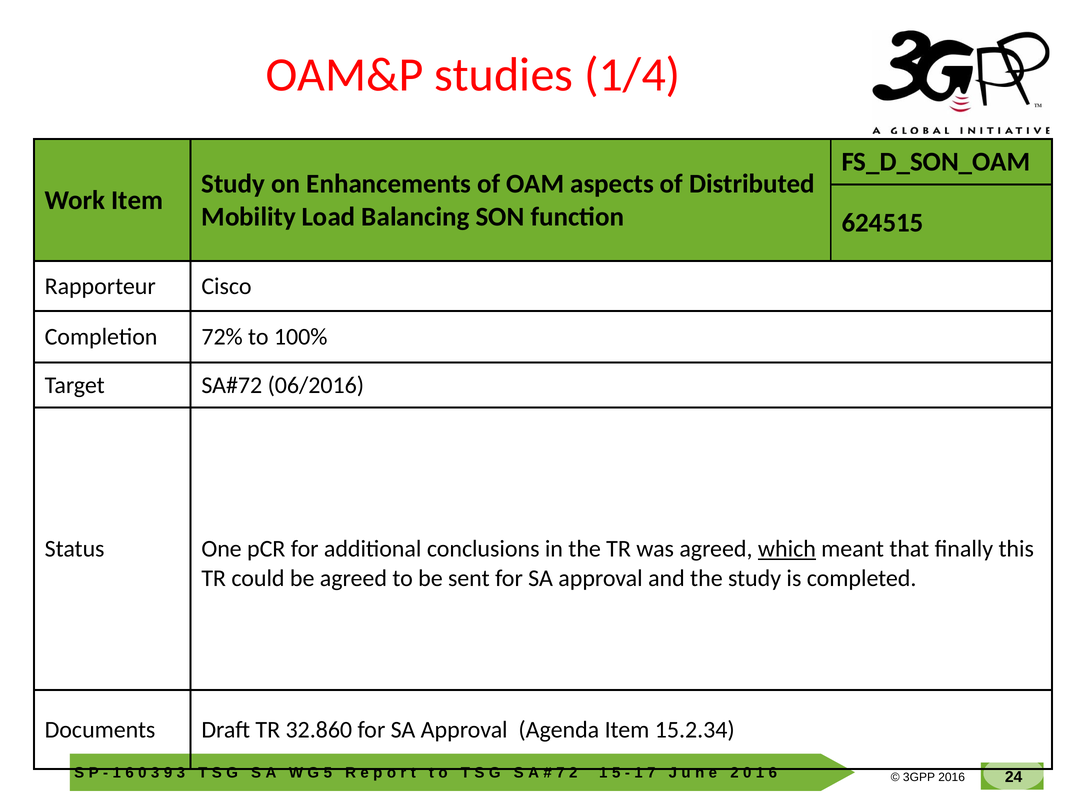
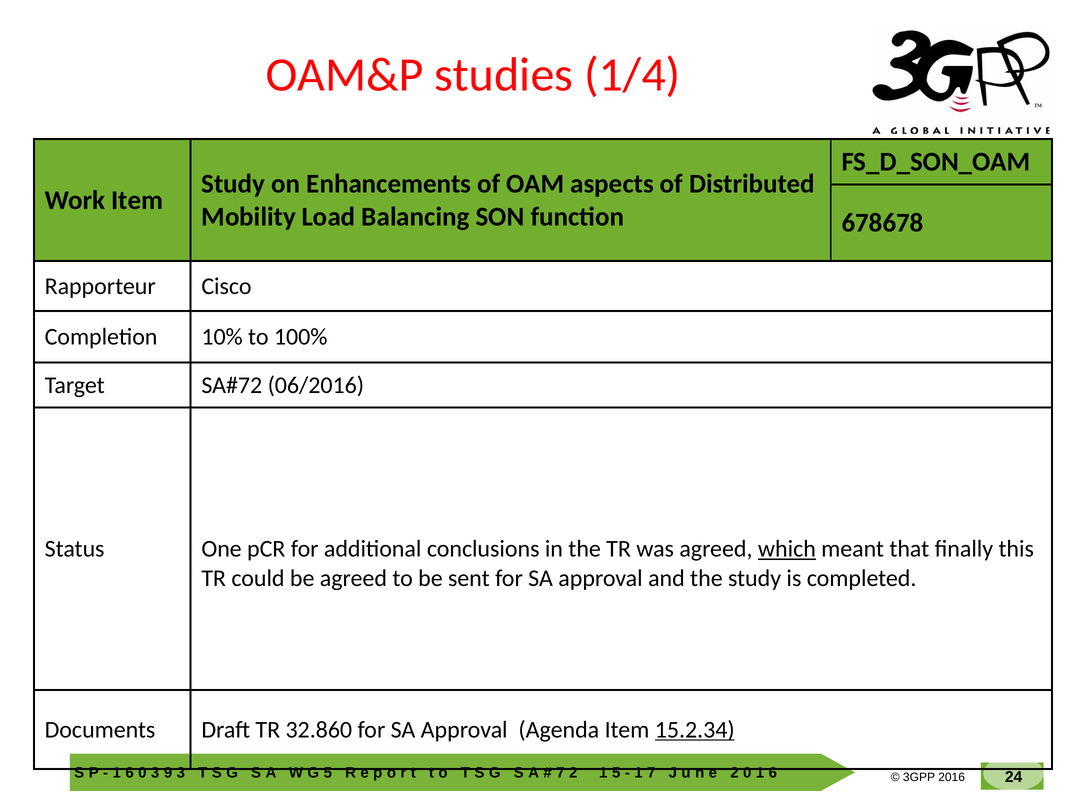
624515: 624515 -> 678678
72%: 72% -> 10%
15.2.34 underline: none -> present
